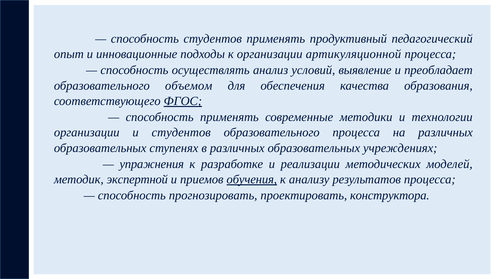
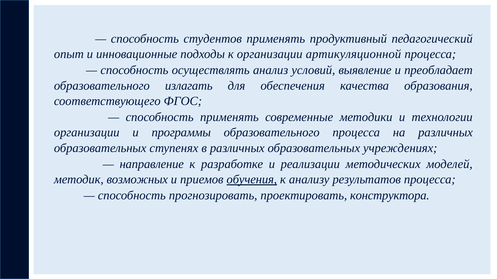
объемом: объемом -> излагать
ФГОС underline: present -> none
и студентов: студентов -> программы
упражнения: упражнения -> направление
экспертной: экспертной -> возможных
